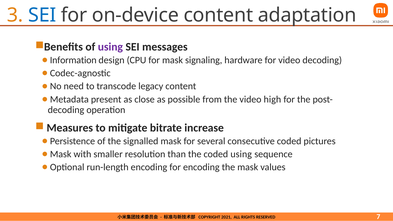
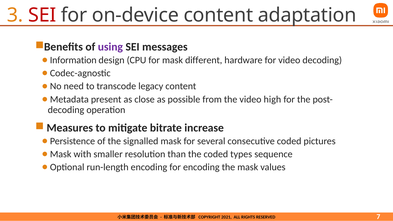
SEI at (42, 15) colour: blue -> red
signaling: signaling -> different
coded using: using -> types
